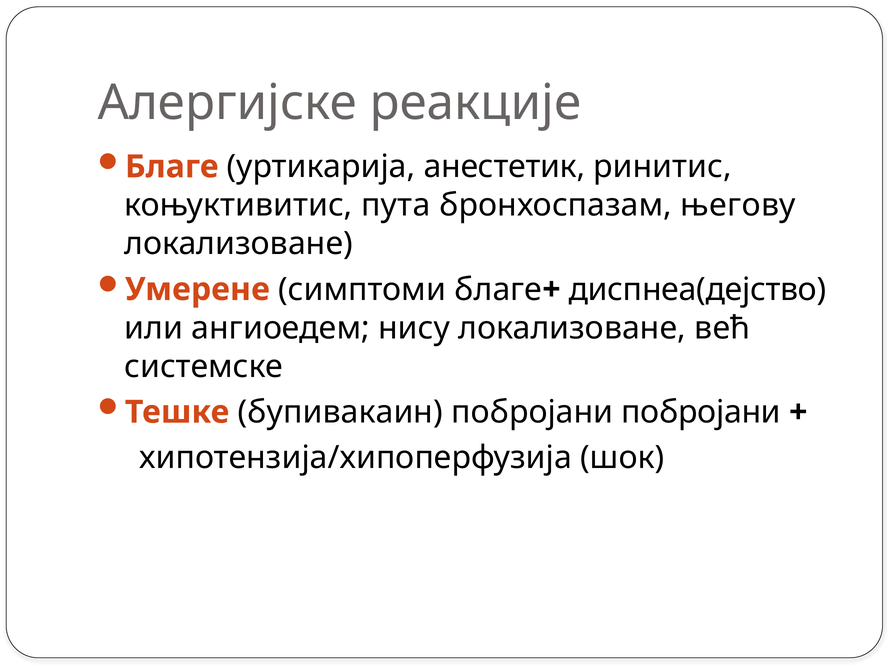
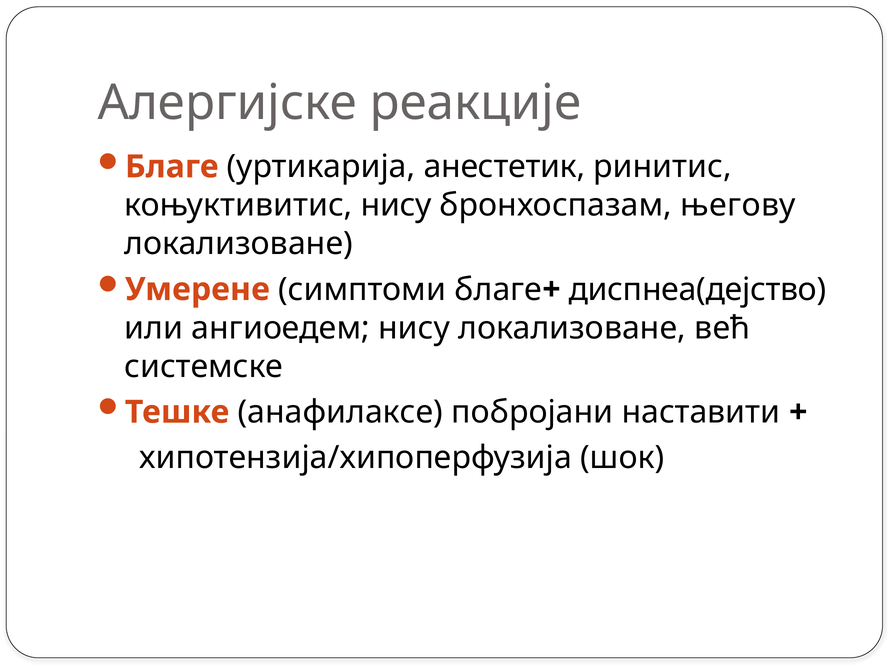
коњуктивитис пута: пута -> нису
бупивакаин: бупивакаин -> анафилаксе
побројани побројани: побројани -> наставити
